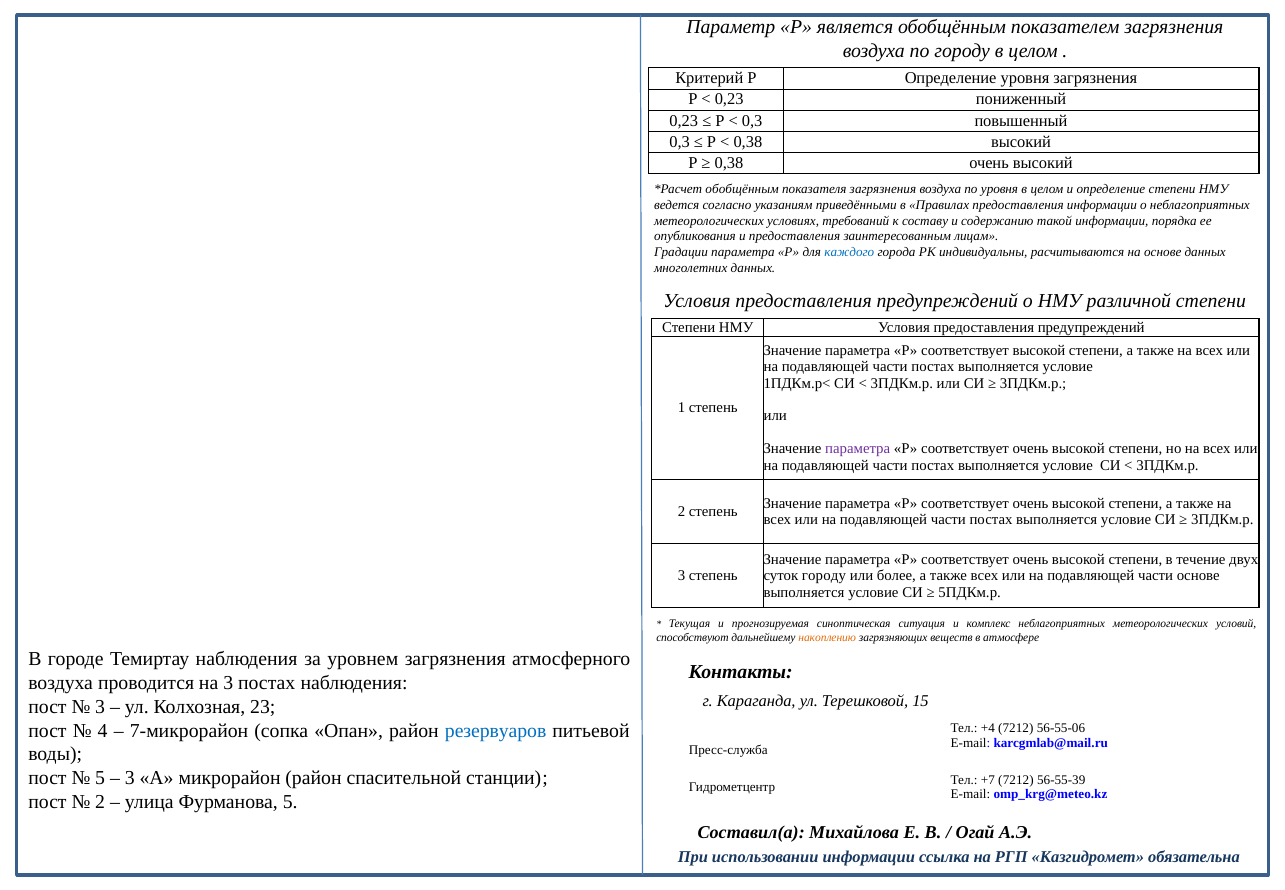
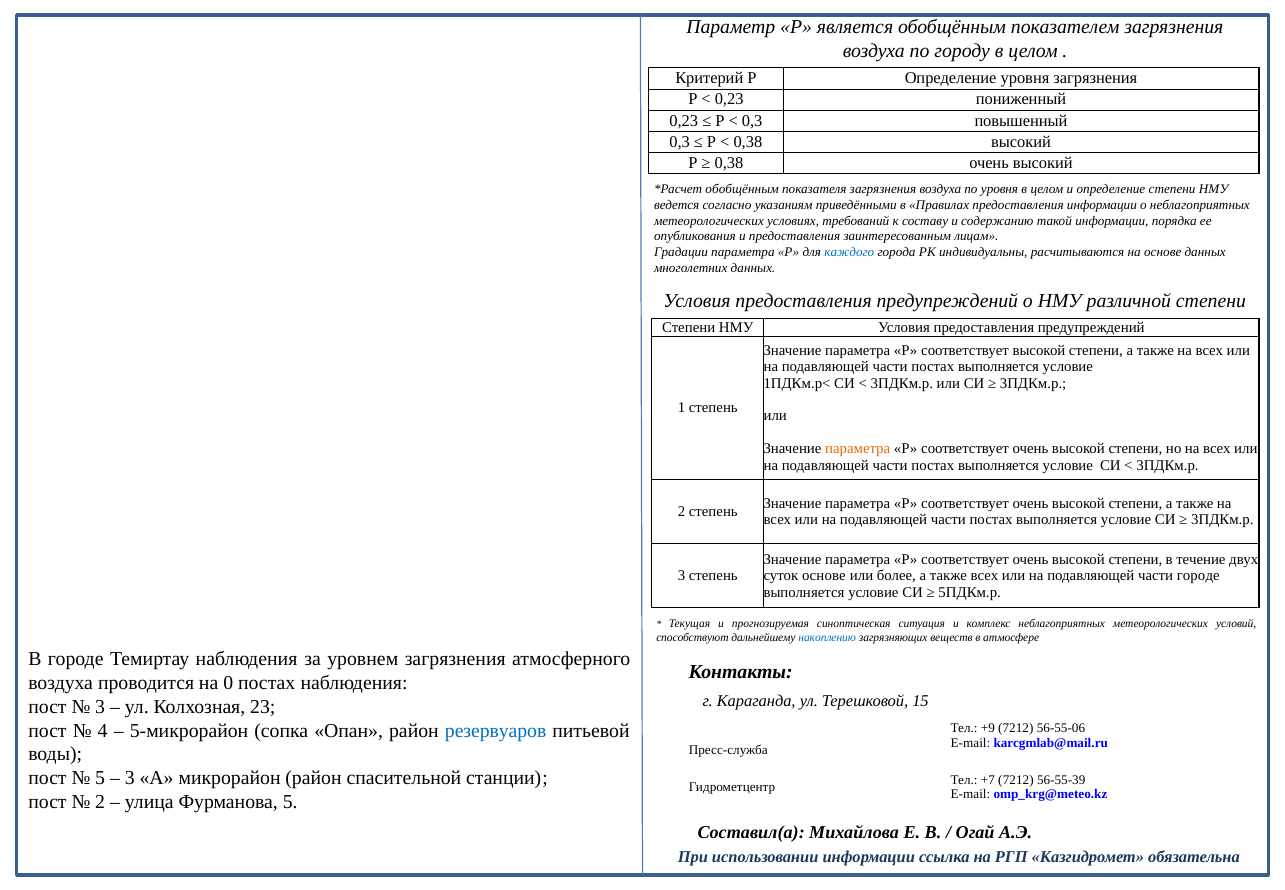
параметра at (858, 449) colour: purple -> orange
суток городу: городу -> основе
части основе: основе -> городе
накоплению colour: orange -> blue
на 3: 3 -> 0
7-микрорайон: 7-микрорайон -> 5-микрорайон
+4: +4 -> +9
